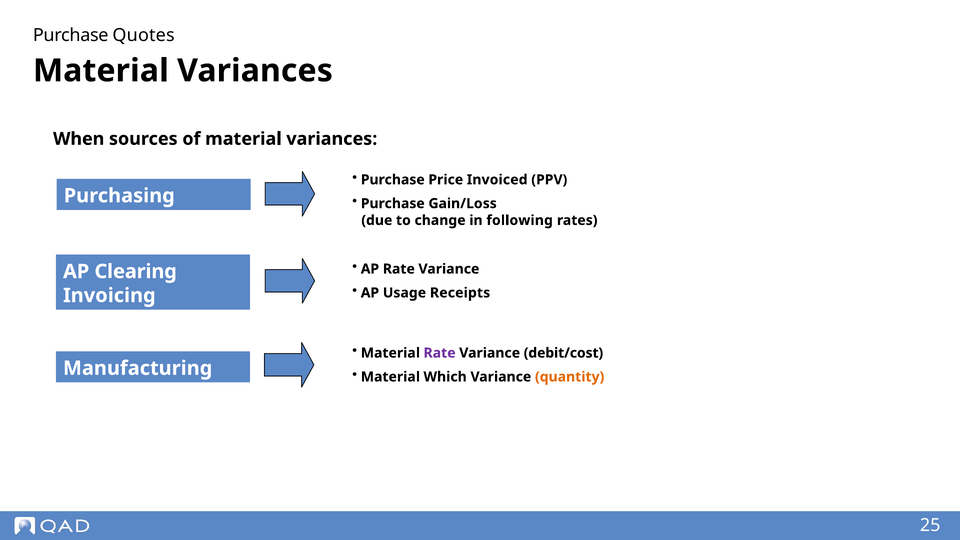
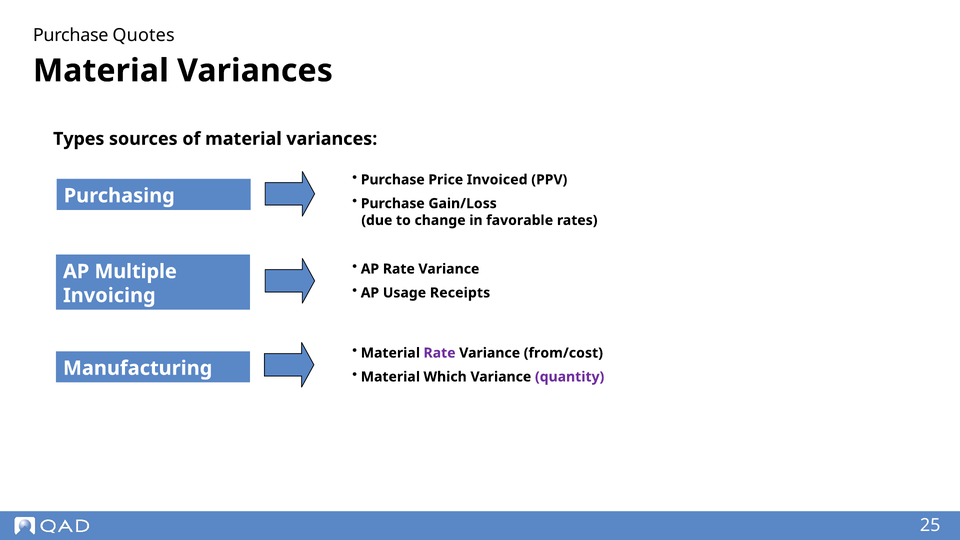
When: When -> Types
following: following -> favorable
Clearing: Clearing -> Multiple
debit/cost: debit/cost -> from/cost
quantity colour: orange -> purple
